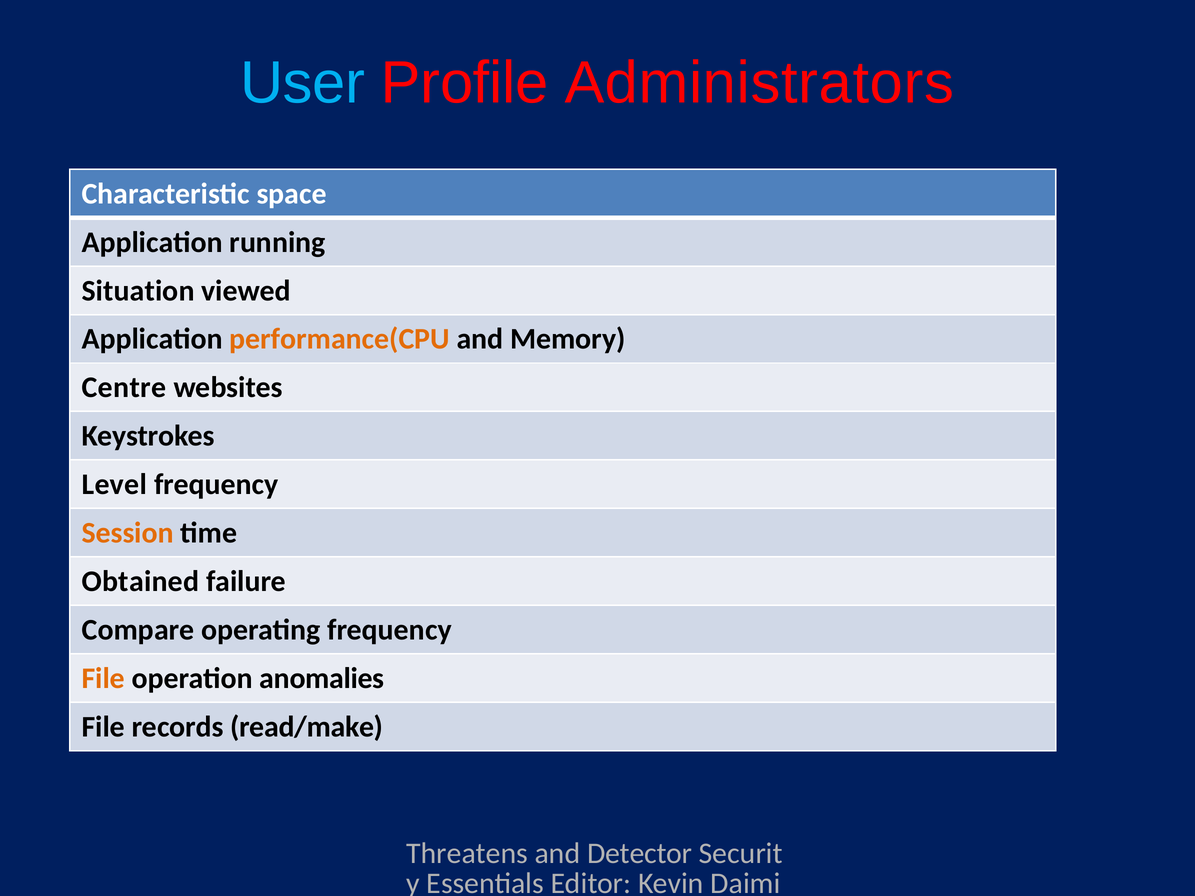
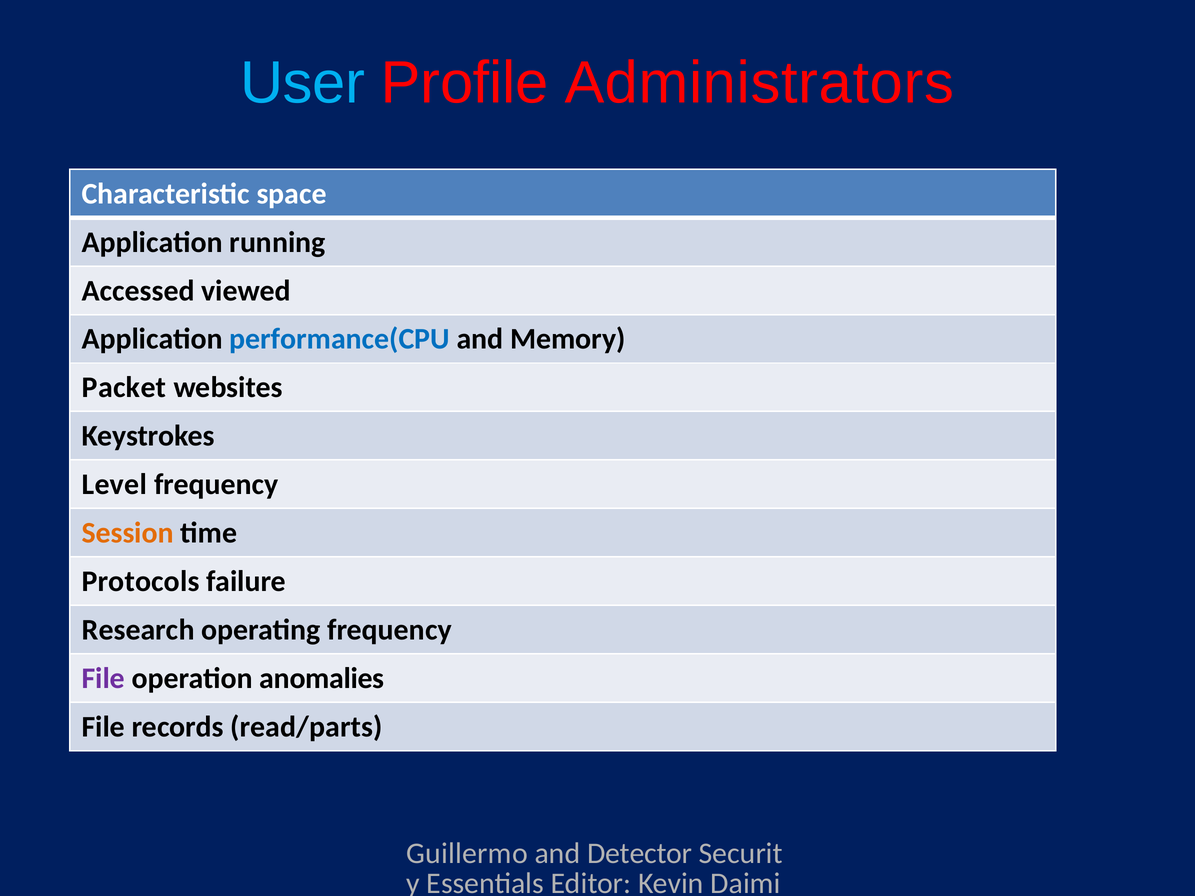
Situation: Situation -> Accessed
performance(CPU colour: orange -> blue
Centre: Centre -> Packet
Obtained: Obtained -> Protocols
Compare: Compare -> Research
File at (103, 678) colour: orange -> purple
read/make: read/make -> read/parts
Threatens at (467, 854): Threatens -> Guillermo
